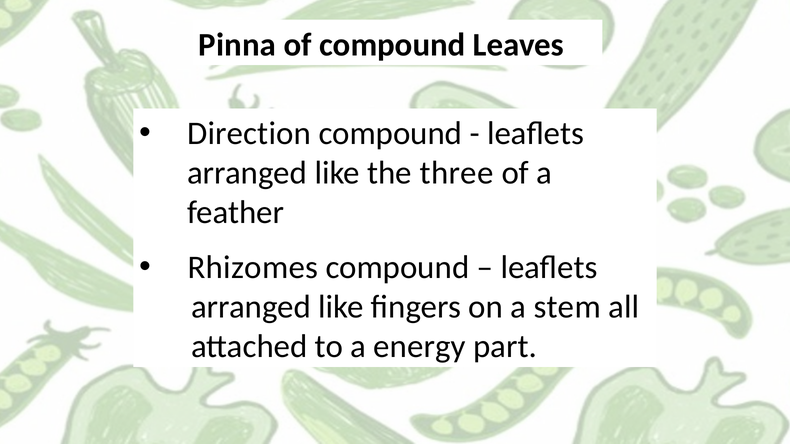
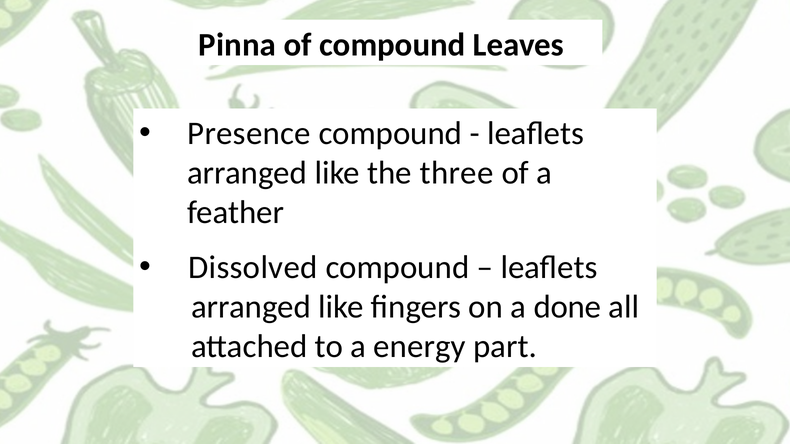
Direction: Direction -> Presence
Rhizomes: Rhizomes -> Dissolved
stem: stem -> done
